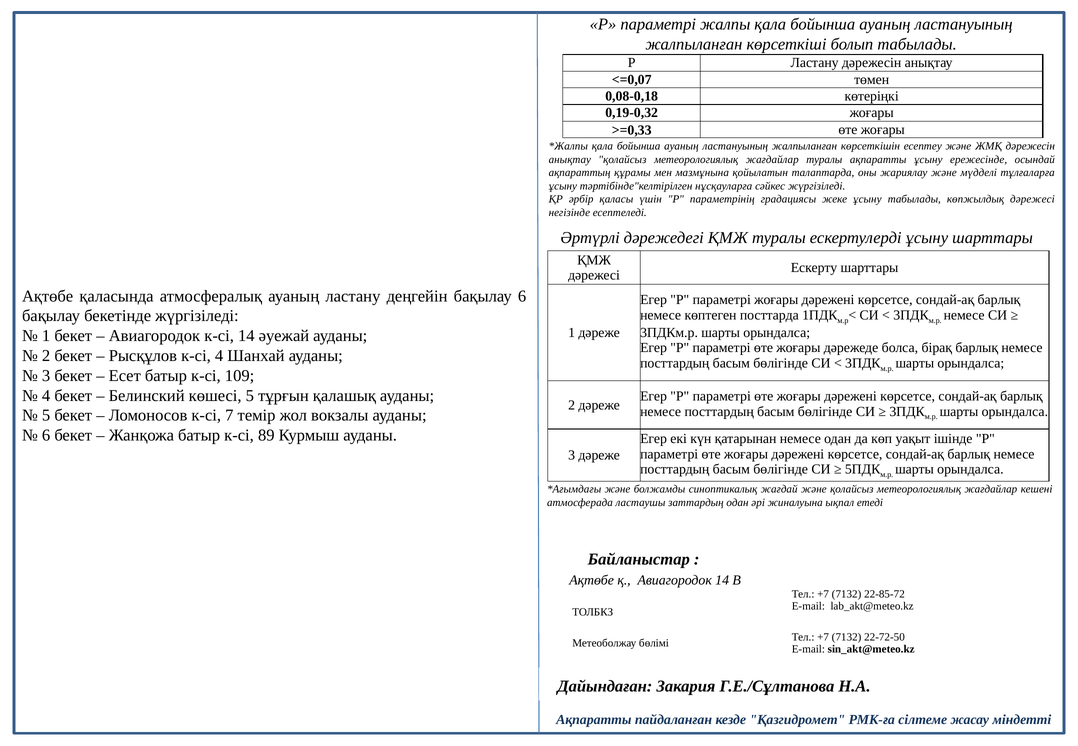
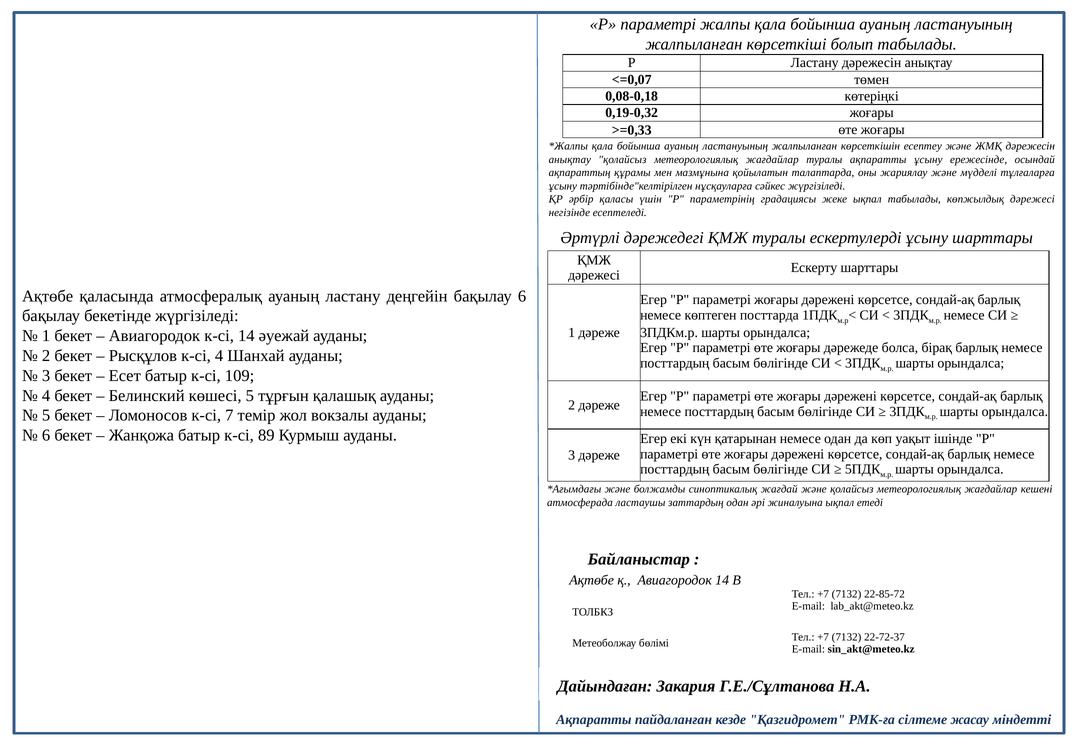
жеке ұсыну: ұсыну -> ықпал
22-72-50: 22-72-50 -> 22-72-37
